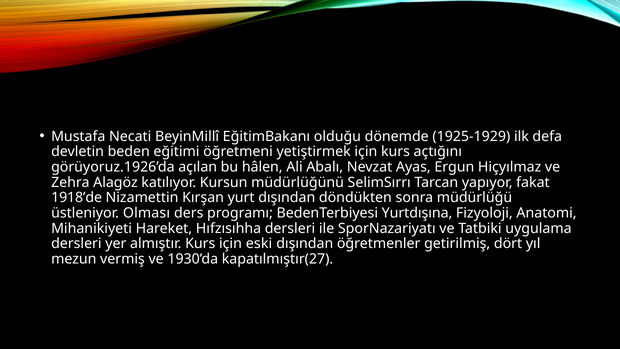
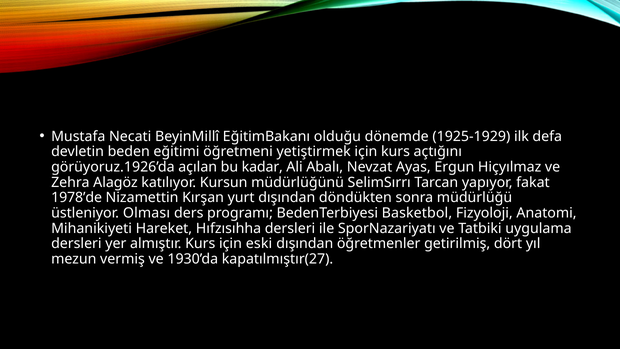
hâlen: hâlen -> kadar
1918’de: 1918’de -> 1978’de
Yurtdışına: Yurtdışına -> Basketbol
